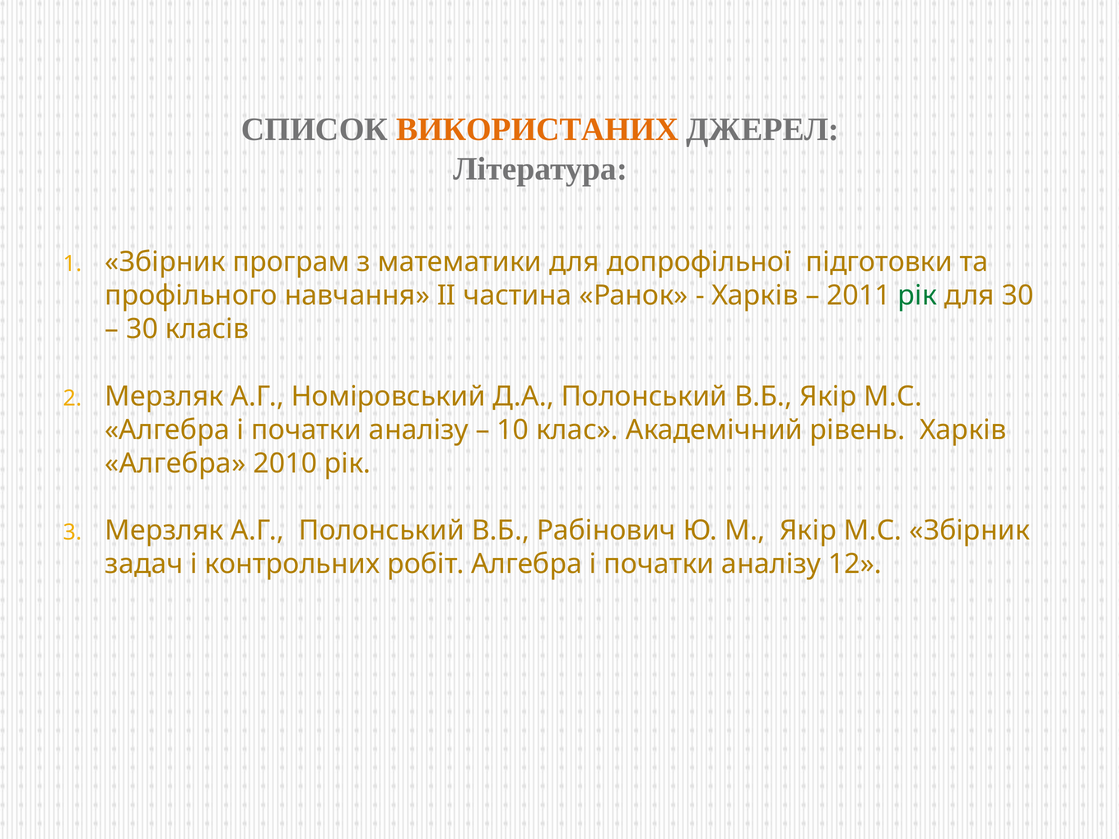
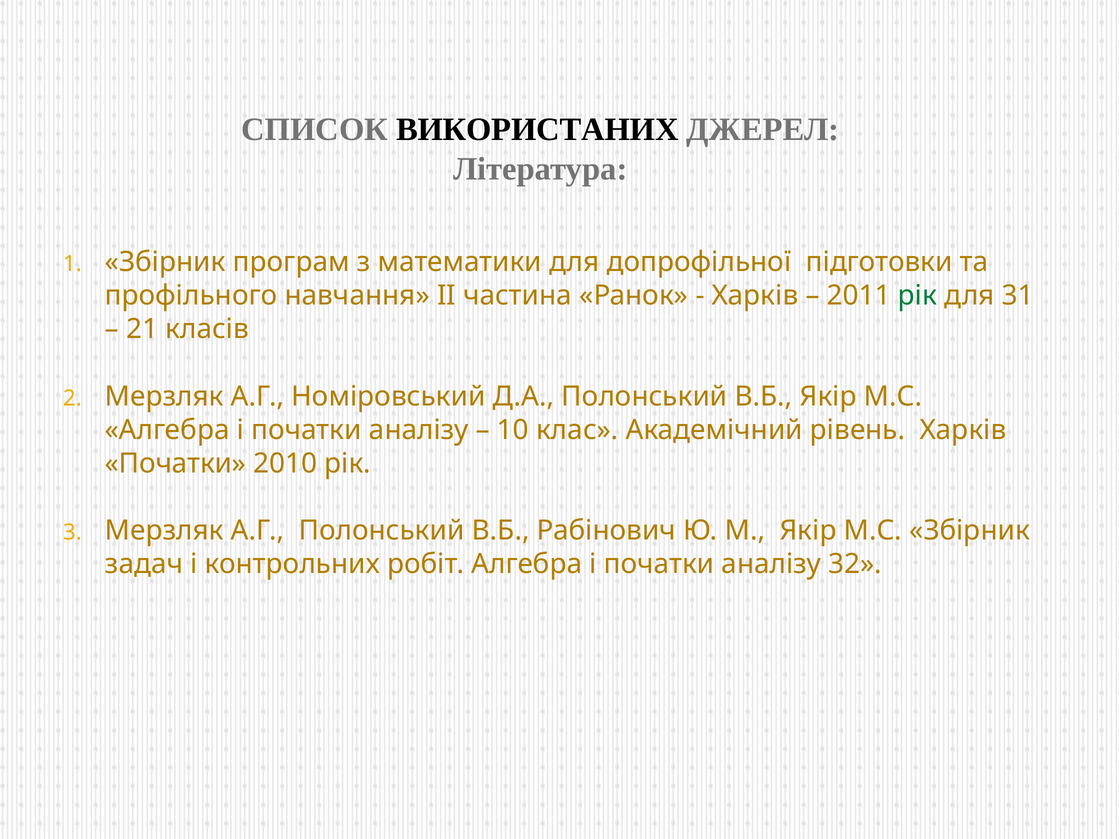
ВИКОРИСТАНИХ colour: orange -> black
для 30: 30 -> 31
30 at (142, 329): 30 -> 21
Алгебра at (175, 464): Алгебра -> Початки
12: 12 -> 32
